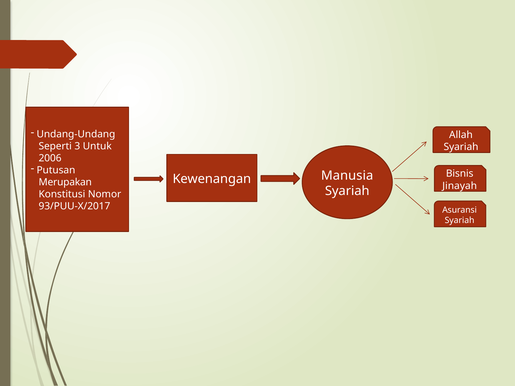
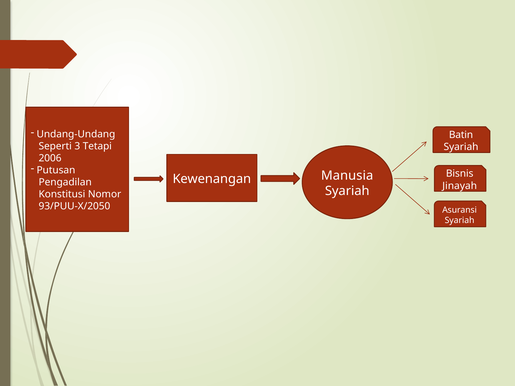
Allah: Allah -> Batin
Untuk: Untuk -> Tetapi
Merupakan: Merupakan -> Pengadilan
93/PUU-X/2017: 93/PUU-X/2017 -> 93/PUU-X/2050
